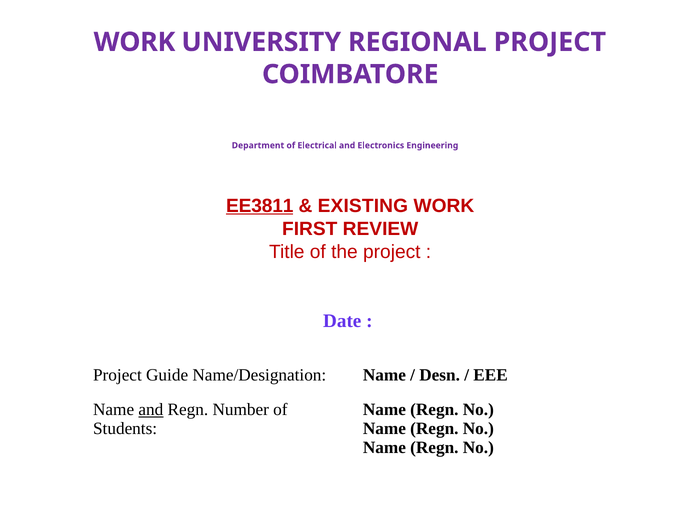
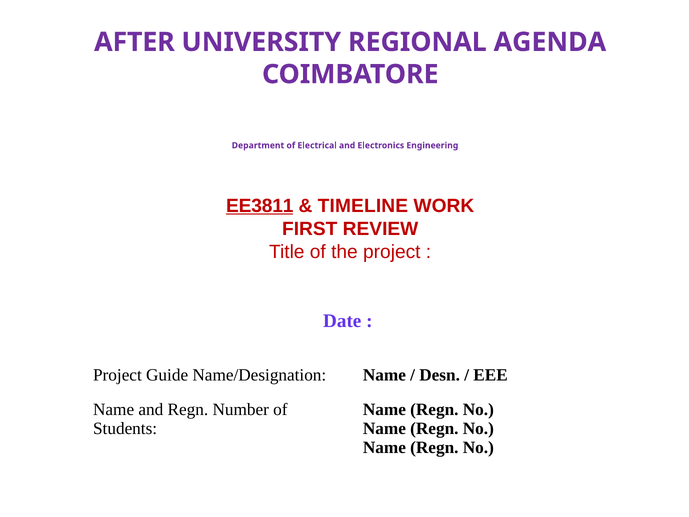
WORK at (134, 42): WORK -> AFTER
REGIONAL PROJECT: PROJECT -> AGENDA
EXISTING: EXISTING -> TIMELINE
and at (151, 409) underline: present -> none
